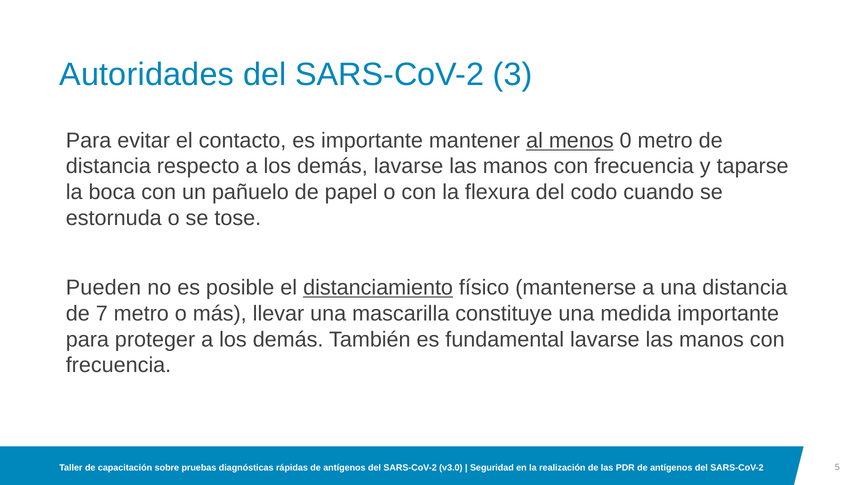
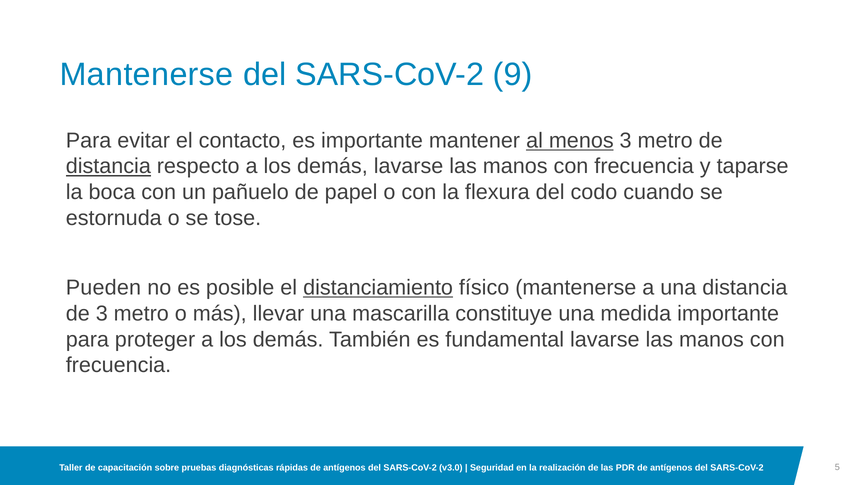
Autoridades at (147, 75): Autoridades -> Mantenerse
3: 3 -> 9
menos 0: 0 -> 3
distancia at (108, 166) underline: none -> present
de 7: 7 -> 3
